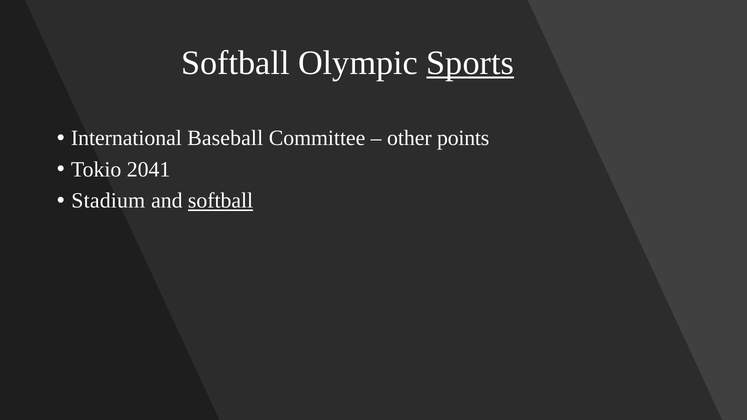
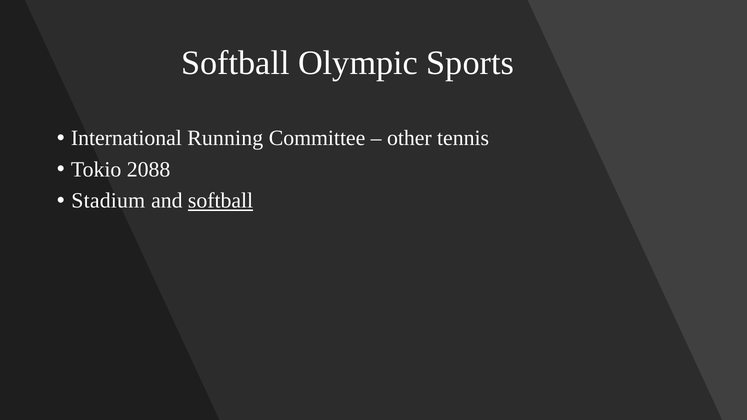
Sports underline: present -> none
Baseball: Baseball -> Running
points: points -> tennis
2041: 2041 -> 2088
